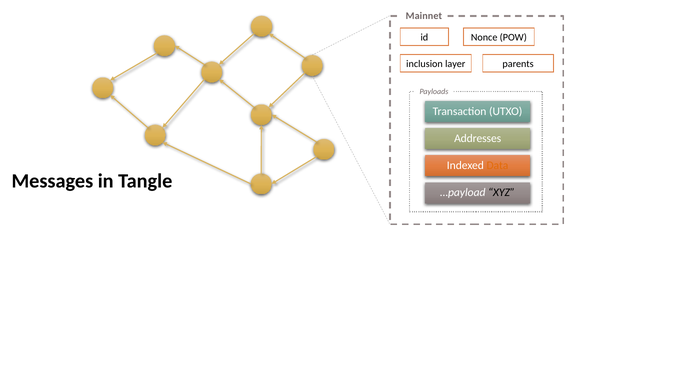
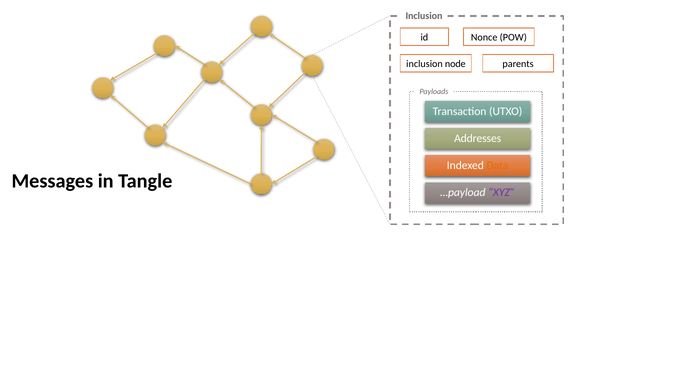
Mainnet at (424, 16): Mainnet -> Inclusion
layer: layer -> node
XYZ colour: black -> purple
